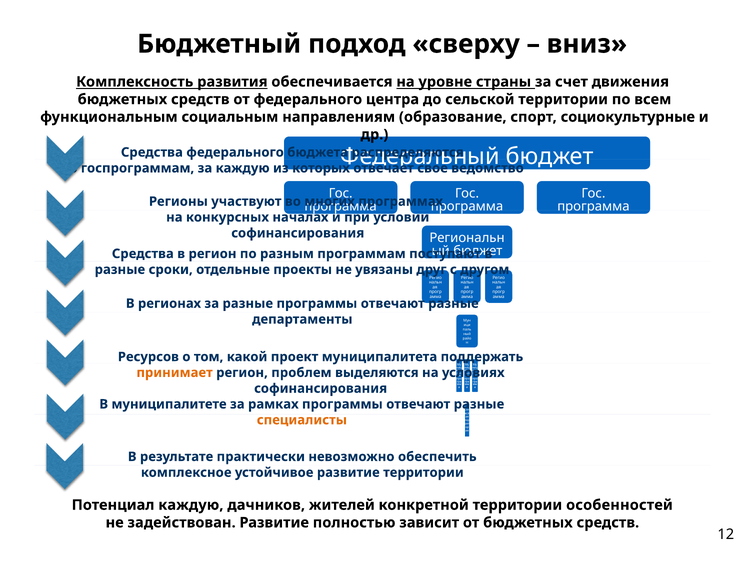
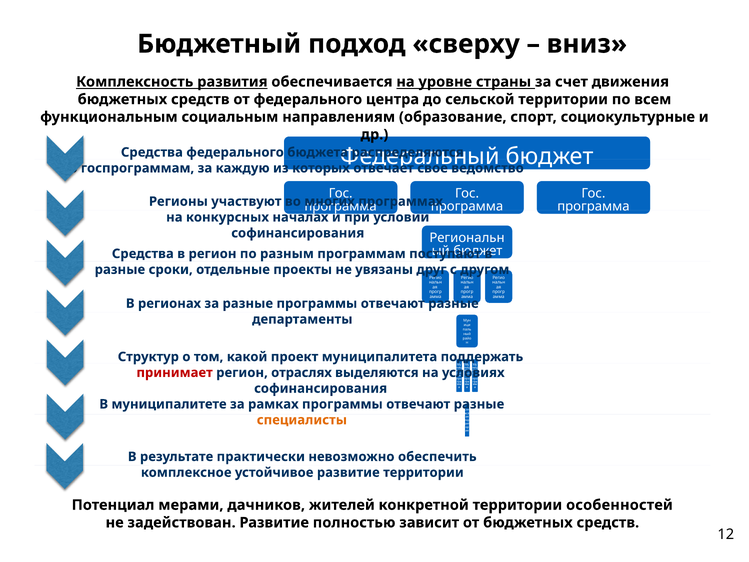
Ресурсов: Ресурсов -> Структур
принимает colour: orange -> red
проблем: проблем -> отраслях
Потенциал каждую: каждую -> мерами
